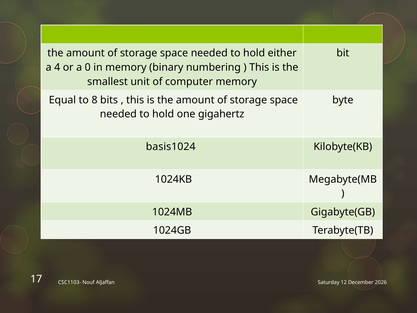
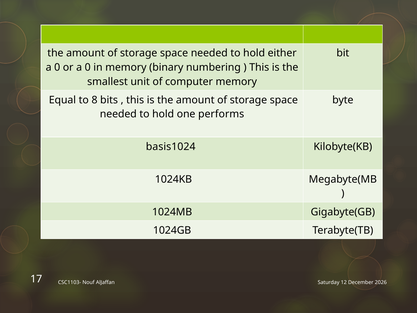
4 at (57, 67): 4 -> 0
gigahertz: gigahertz -> performs
